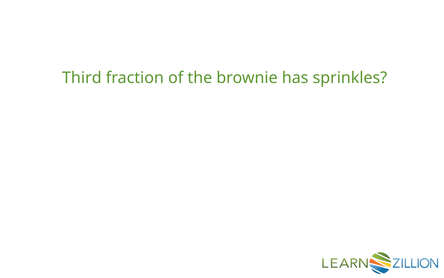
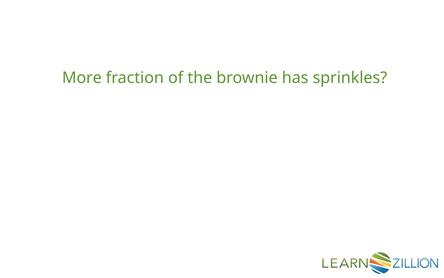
Third: Third -> More
